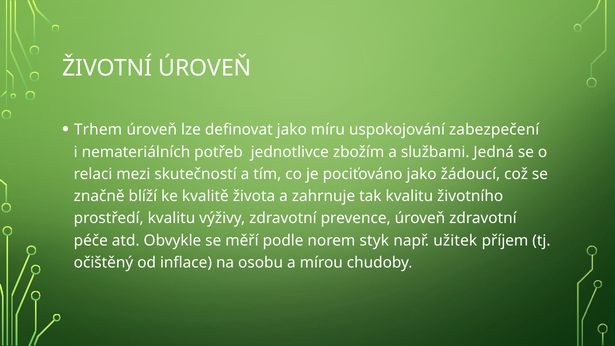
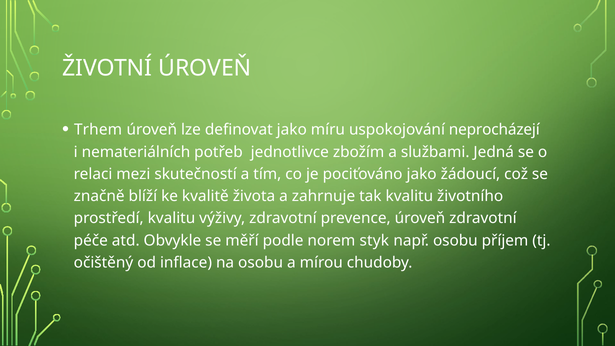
zabezpečení: zabezpečení -> neprocházejí
např užitek: užitek -> osobu
